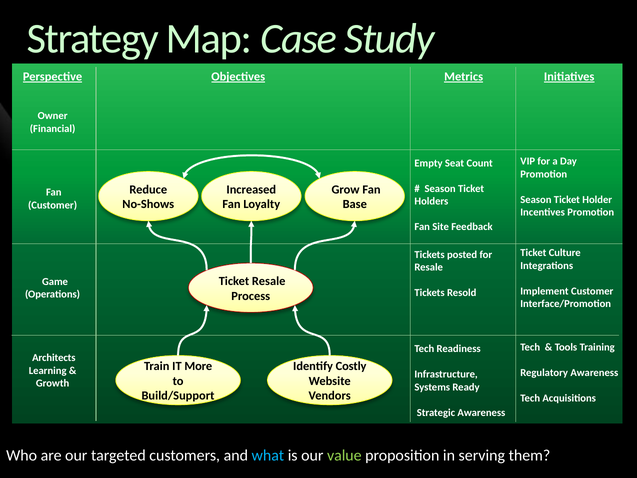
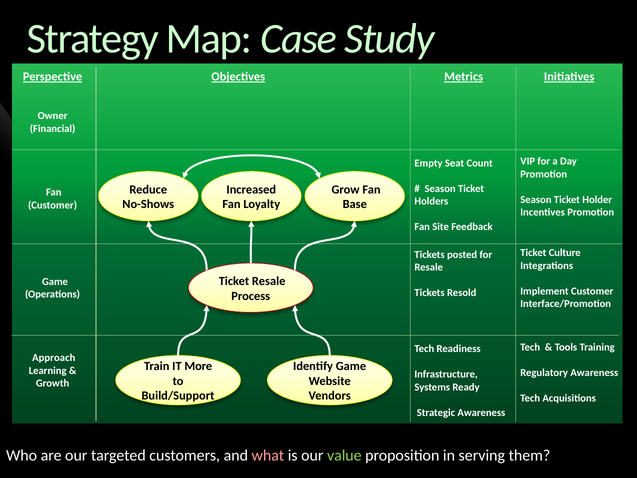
Architects: Architects -> Approach
Identify Costly: Costly -> Game
what colour: light blue -> pink
